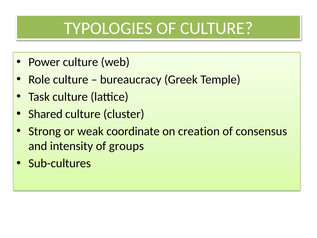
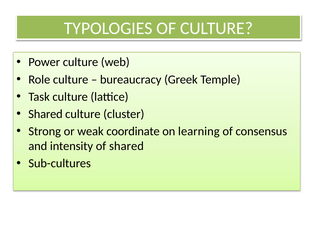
creation: creation -> learning
of groups: groups -> shared
